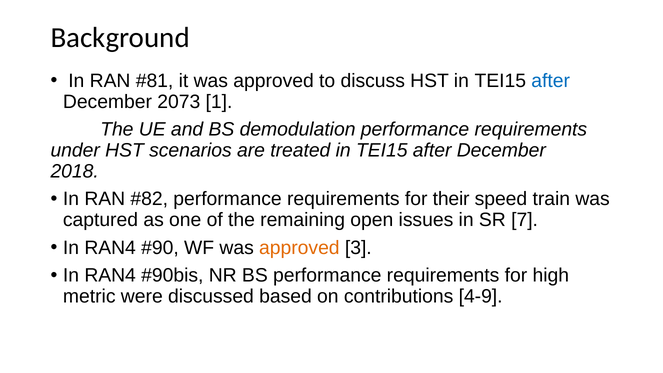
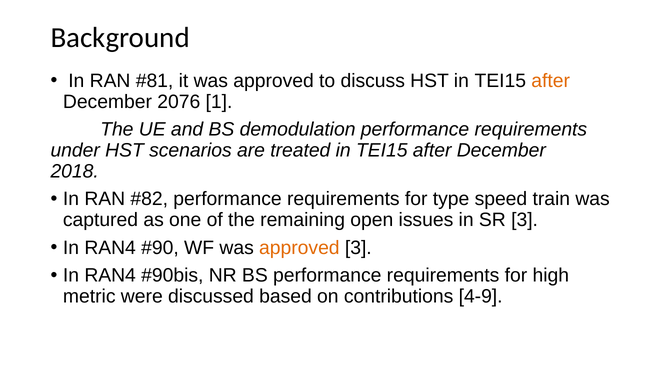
after at (551, 81) colour: blue -> orange
2073: 2073 -> 2076
their: their -> type
SR 7: 7 -> 3
